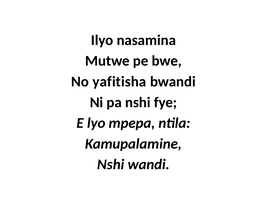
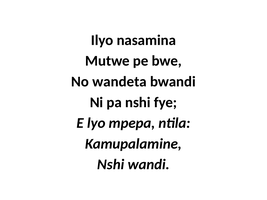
yafitisha: yafitisha -> wandeta
